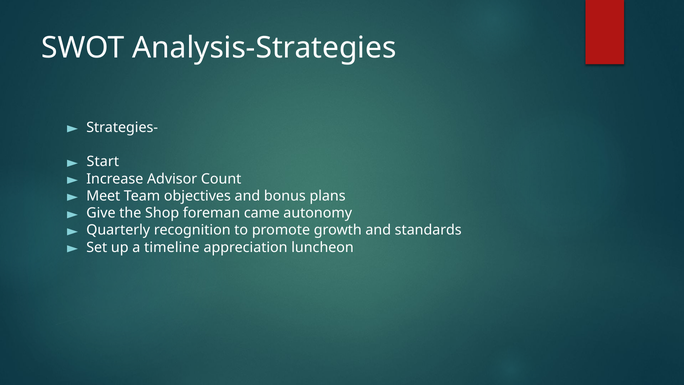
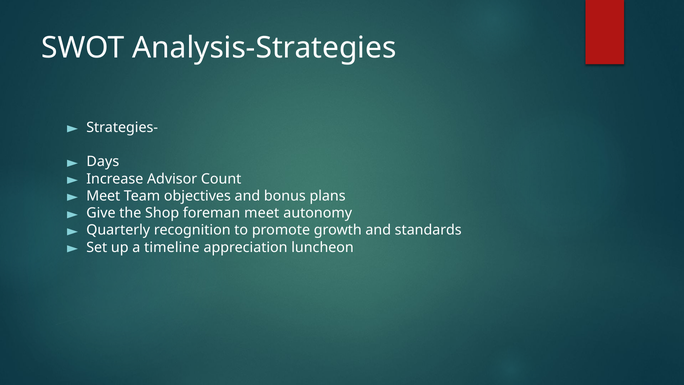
Start: Start -> Days
foreman came: came -> meet
